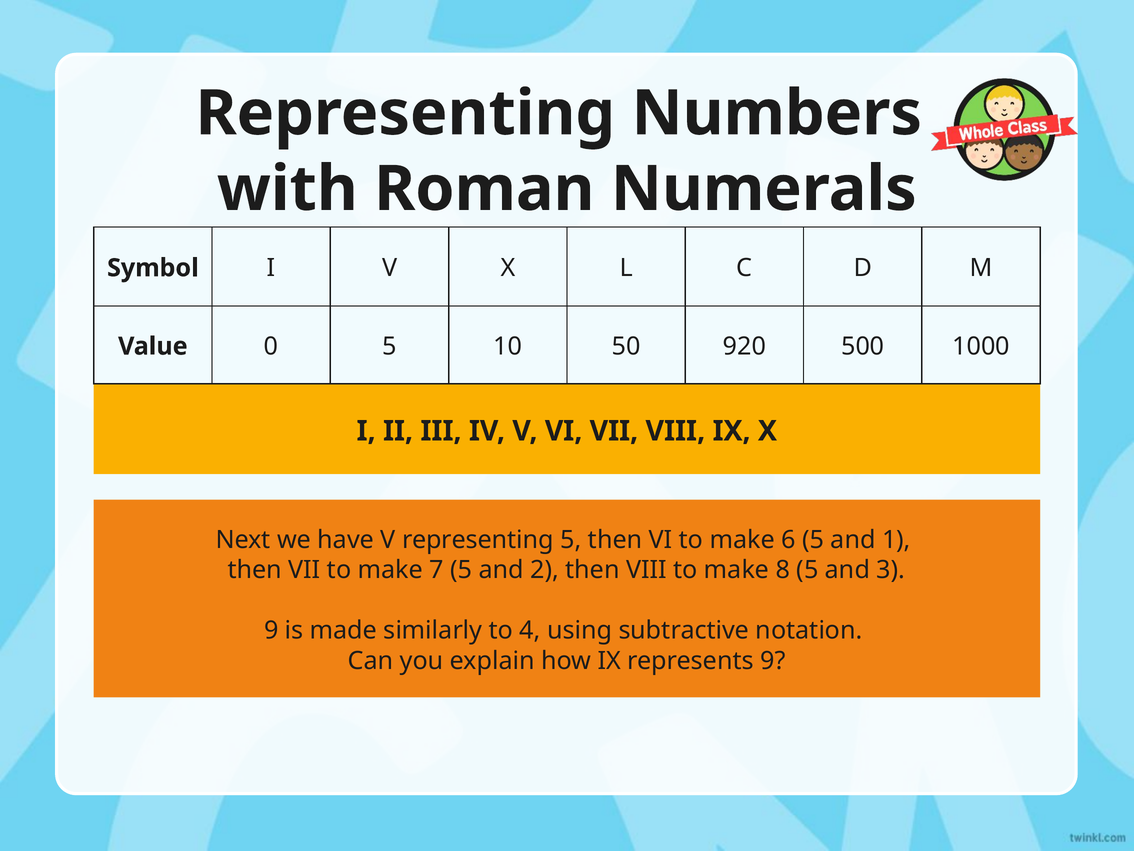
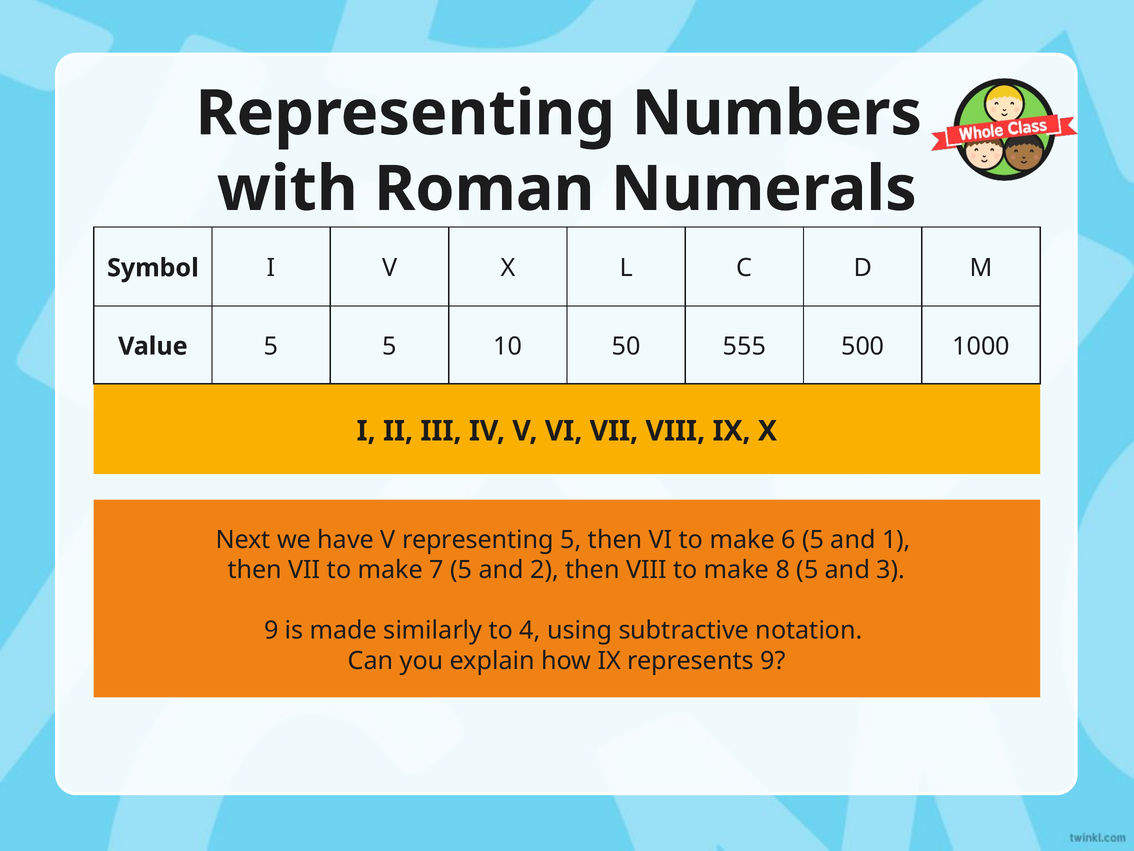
Value 0: 0 -> 5
920: 920 -> 555
